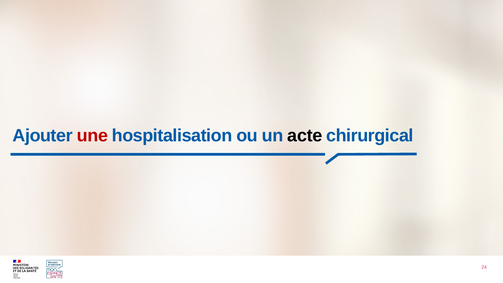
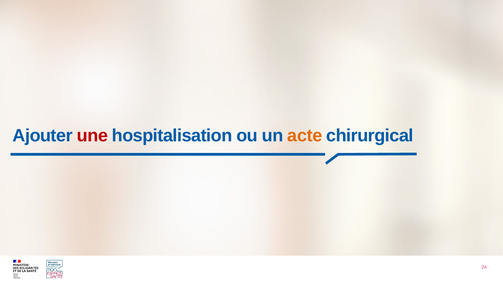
acte colour: black -> orange
